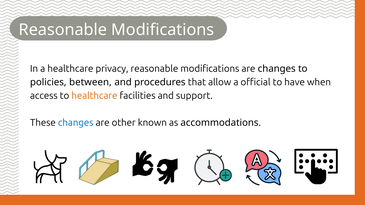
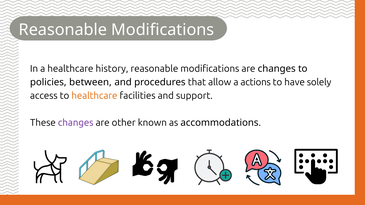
privacy: privacy -> history
official: official -> actions
when: when -> solely
changes at (76, 123) colour: blue -> purple
